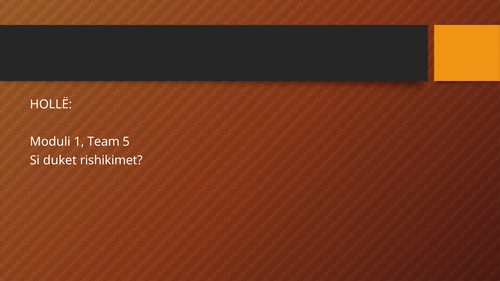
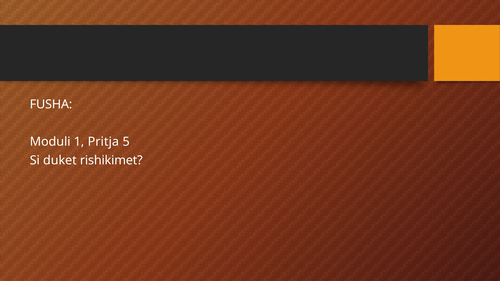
HOLLË: HOLLË -> FUSHA
Team: Team -> Pritja
